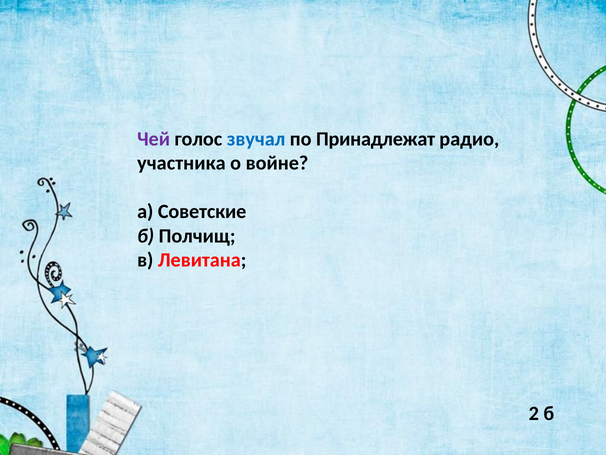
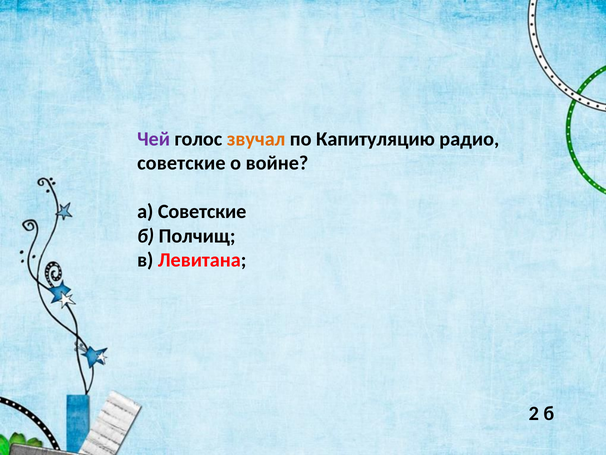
звучал colour: blue -> orange
Принадлежат: Принадлежат -> Капитуляцию
участника at (181, 163): участника -> советские
